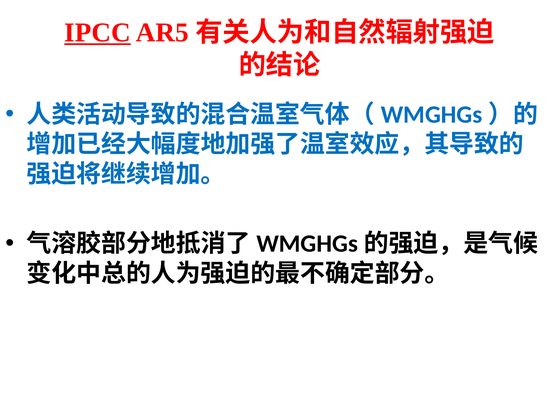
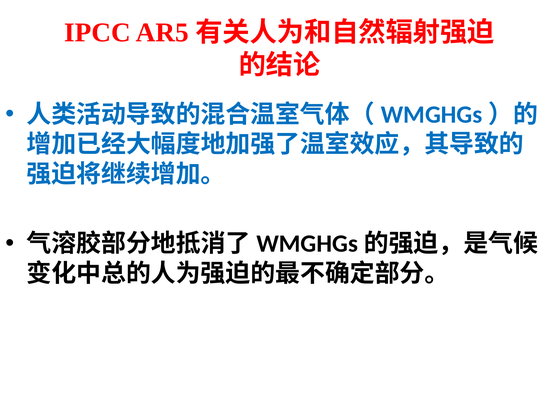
IPCC underline: present -> none
